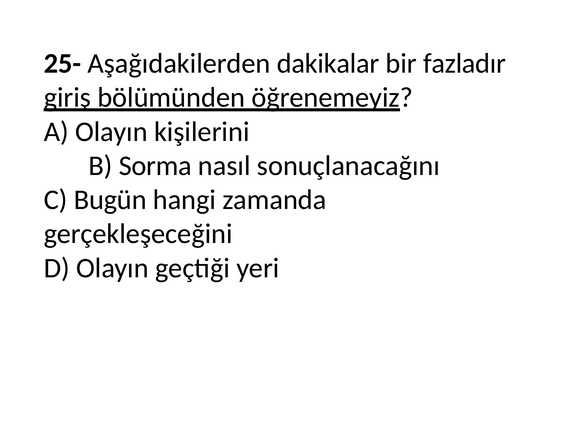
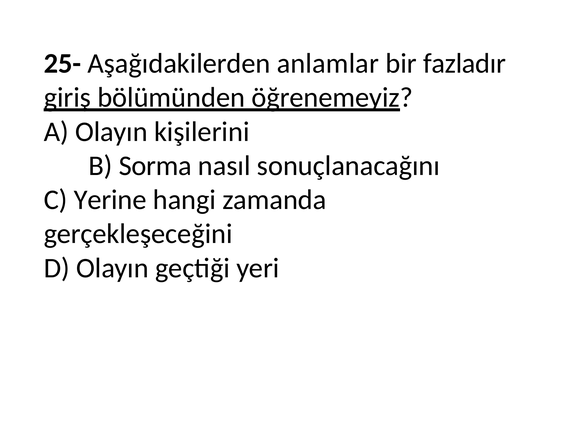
dakikalar: dakikalar -> anlamlar
Bugün: Bugün -> Yerine
